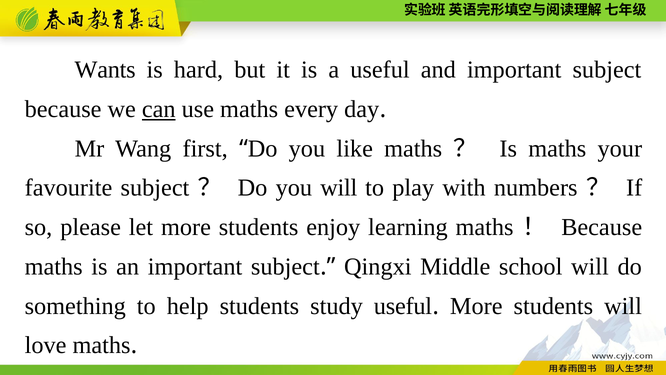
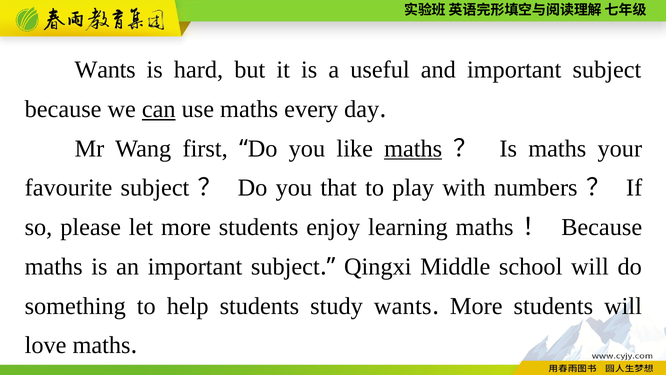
maths at (413, 148) underline: none -> present
you will: will -> that
study useful: useful -> wants
